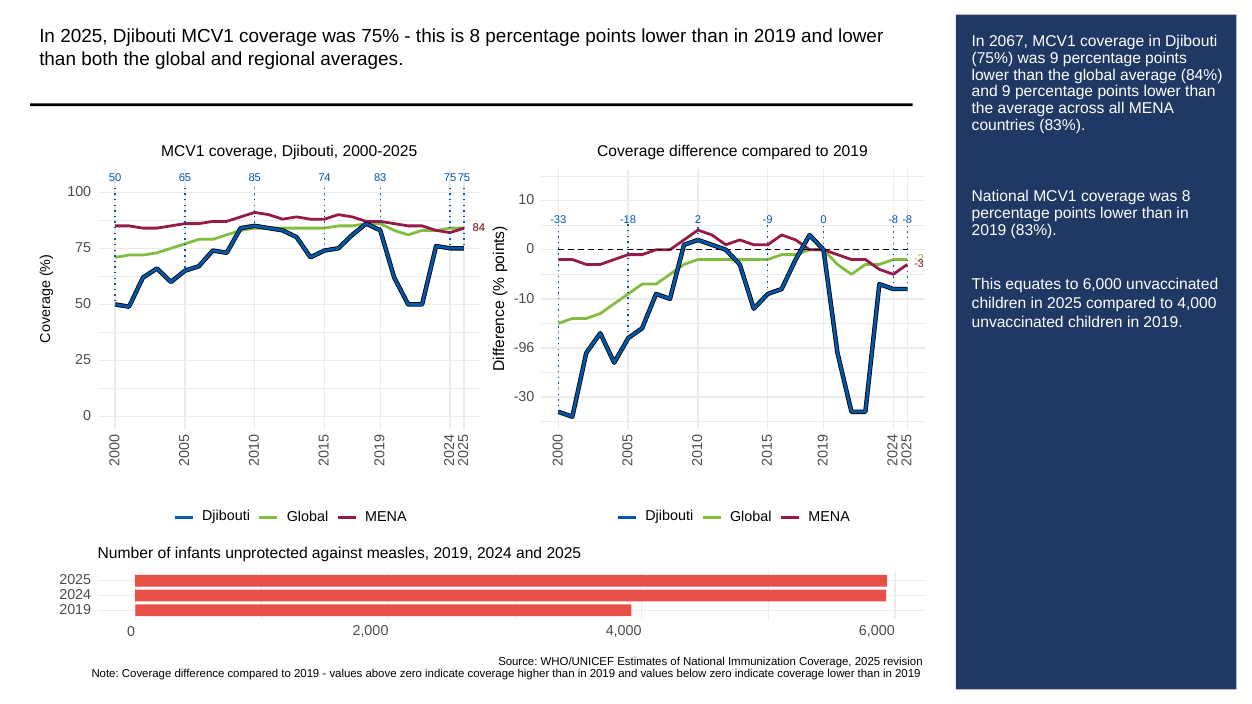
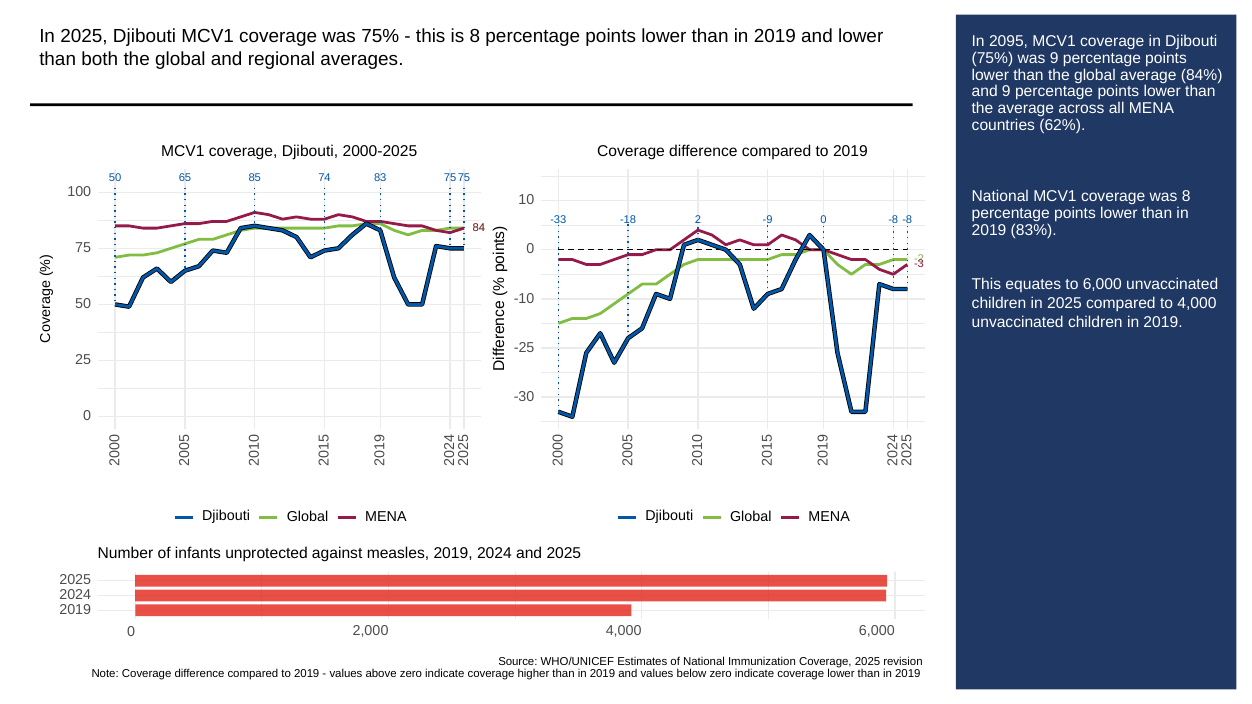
2067: 2067 -> 2095
countries 83%: 83% -> 62%
-96: -96 -> -25
